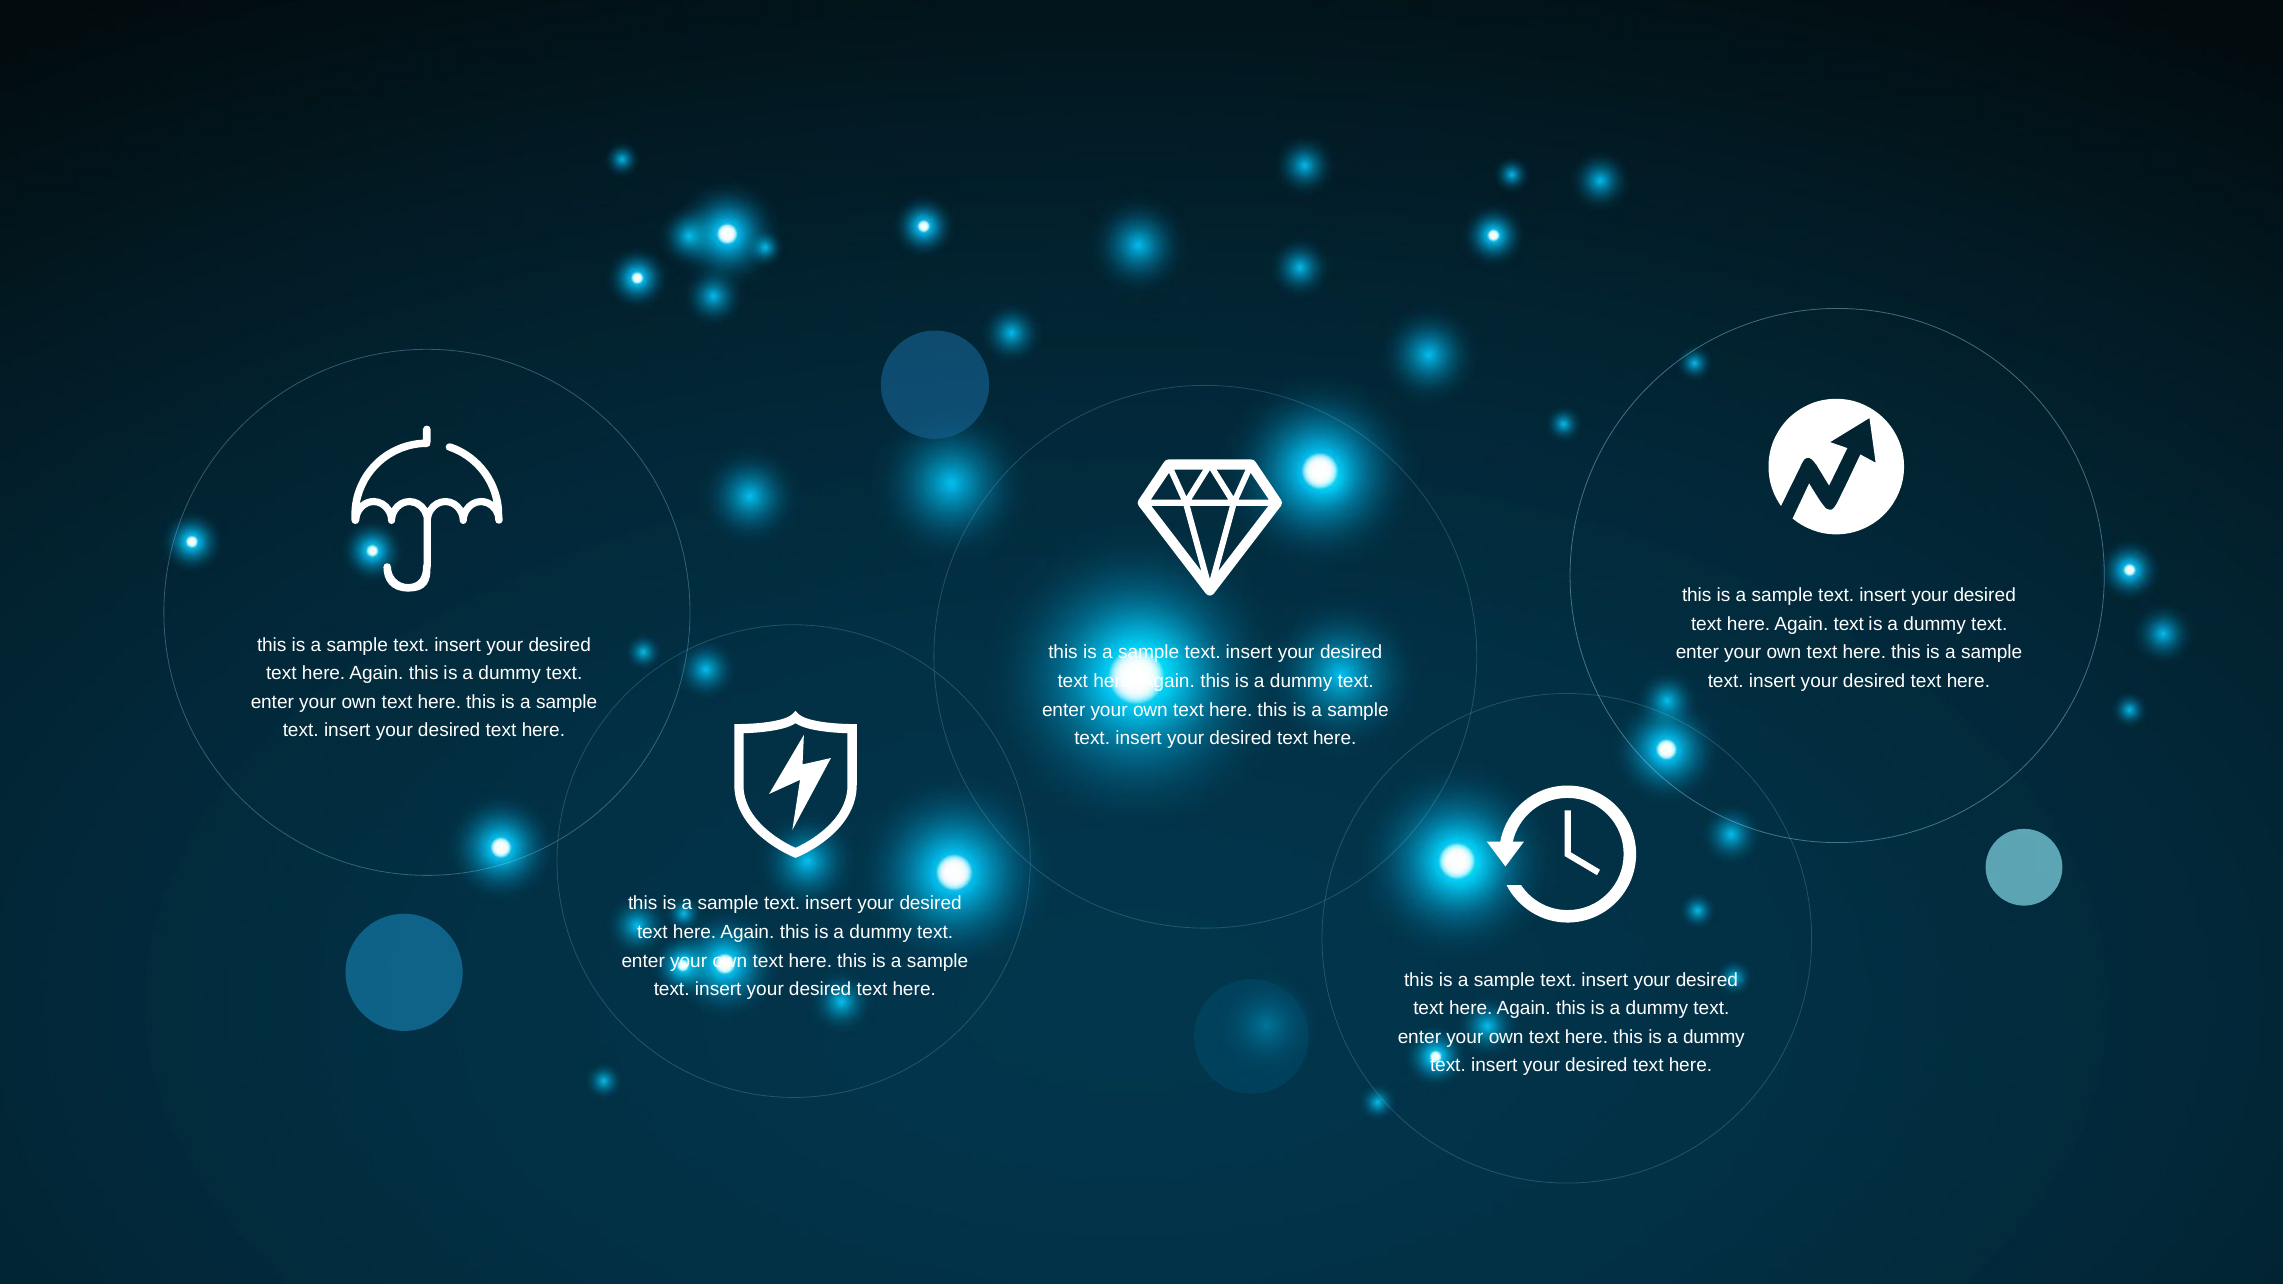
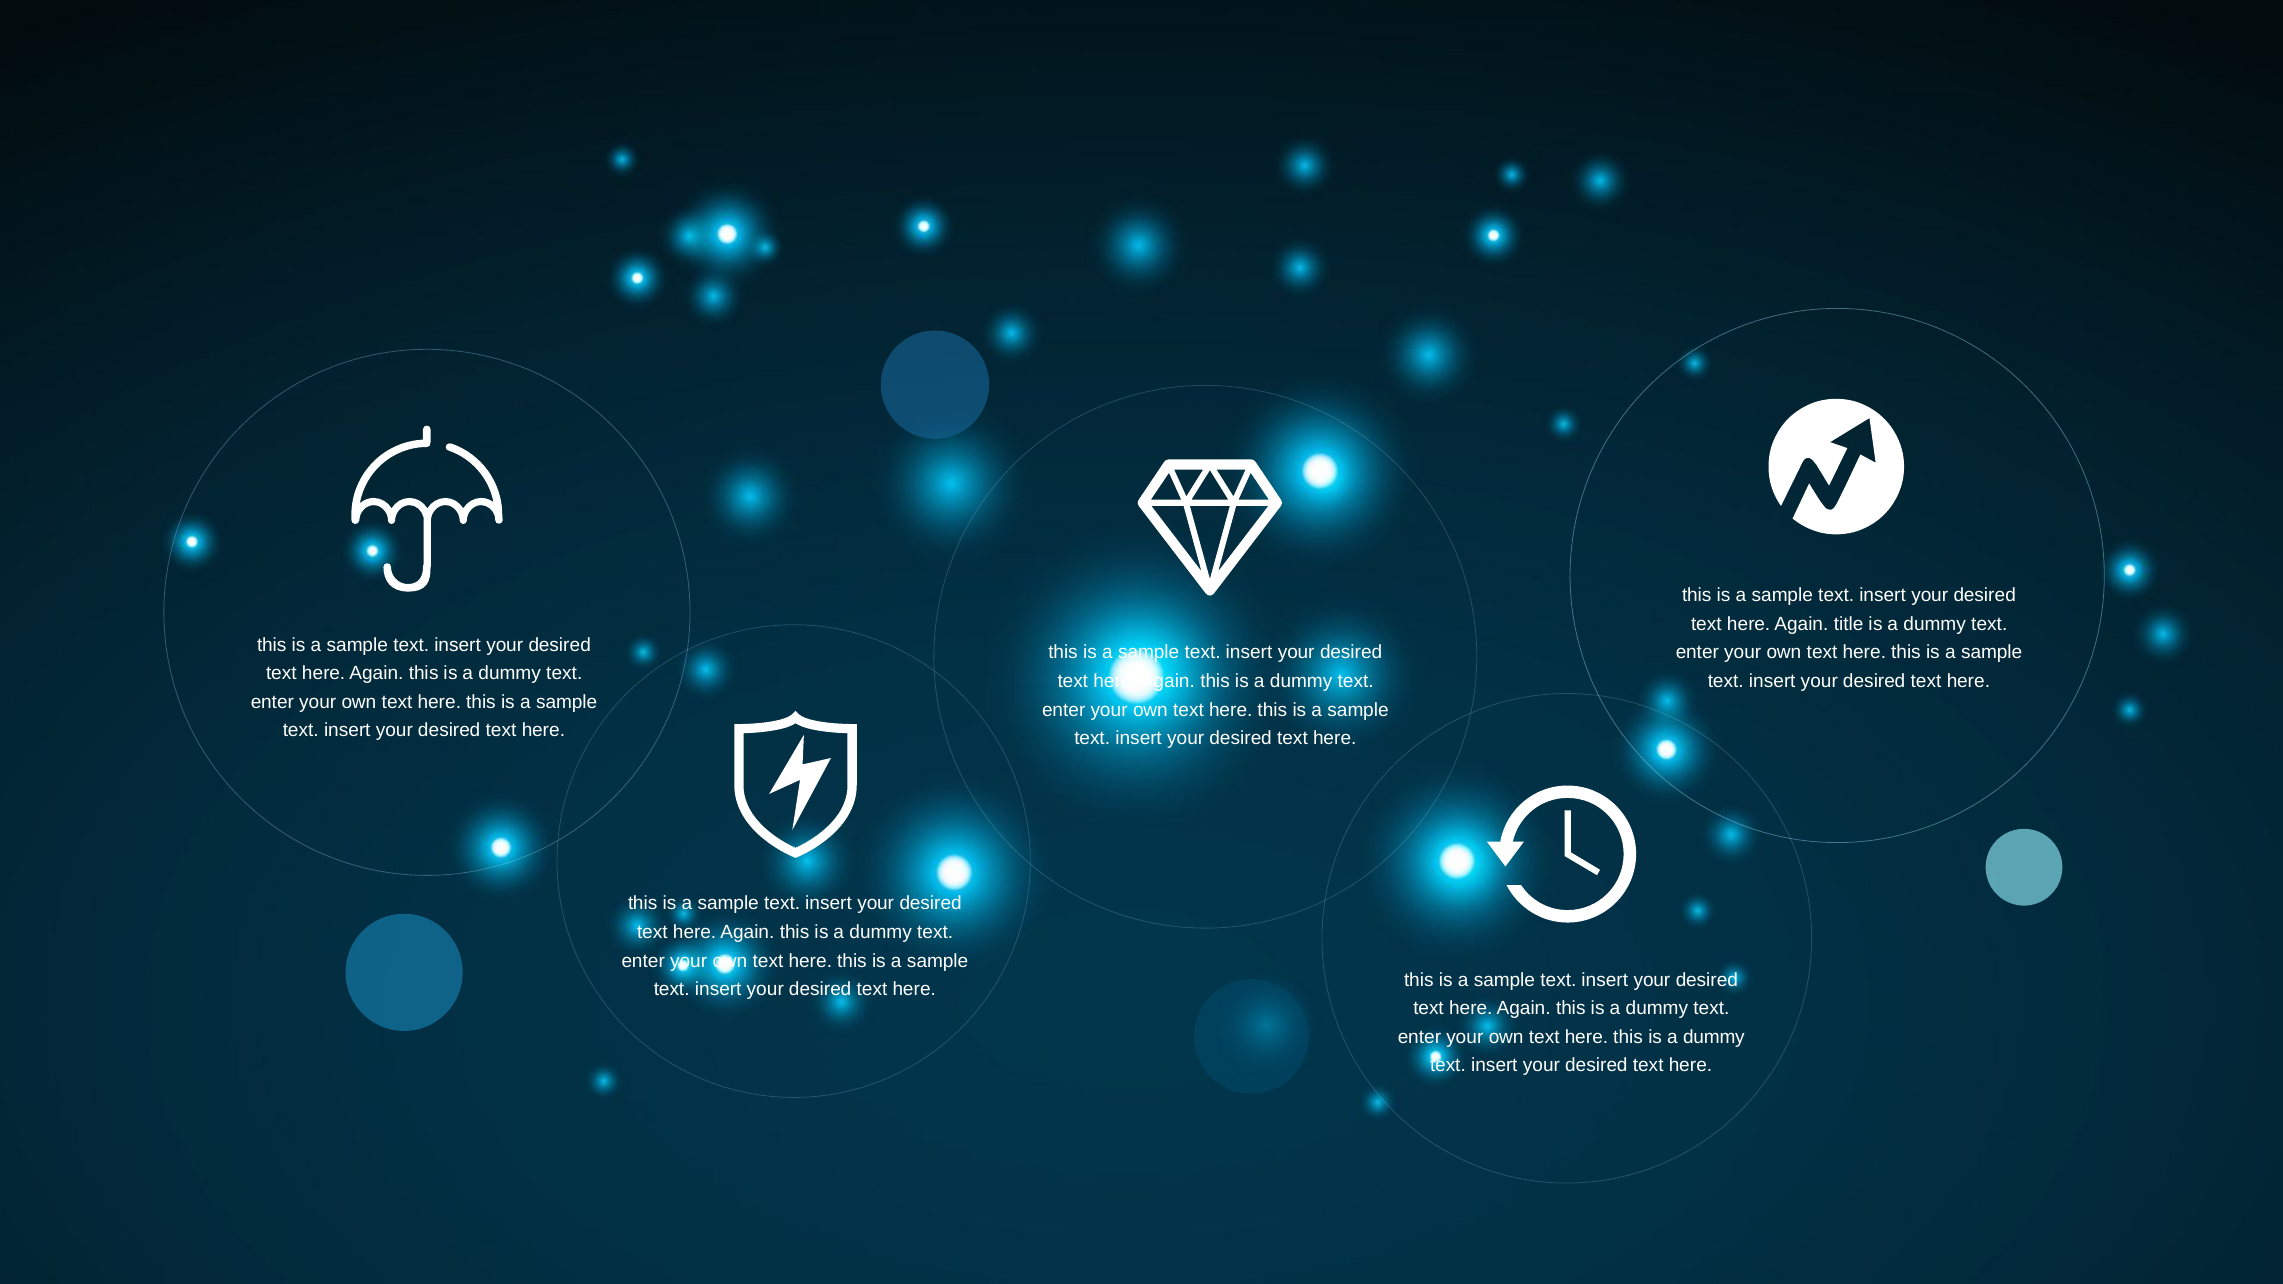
Again text: text -> title
